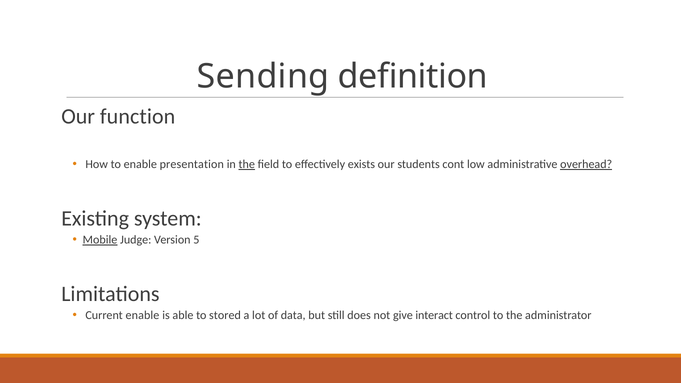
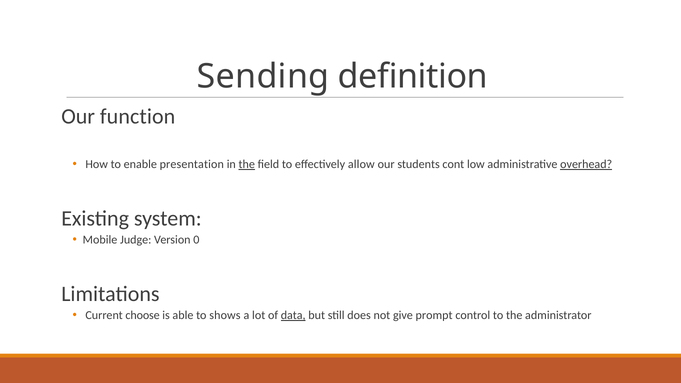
exists: exists -> allow
Mobile underline: present -> none
5: 5 -> 0
Current enable: enable -> choose
stored: stored -> shows
data underline: none -> present
interact: interact -> prompt
